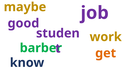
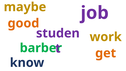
good colour: purple -> orange
